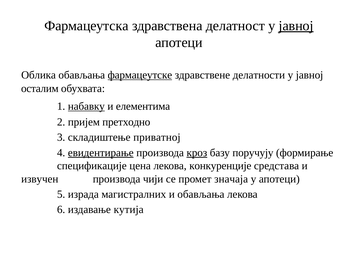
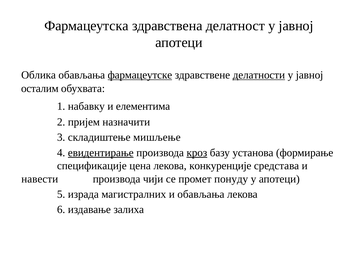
јавној at (296, 26) underline: present -> none
делатности underline: none -> present
набавку underline: present -> none
претходно: претходно -> назначити
приватној: приватној -> мишљење
поручују: поручују -> установа
извучен: извучен -> навести
значаја: значаја -> понуду
кутија: кутија -> залиха
